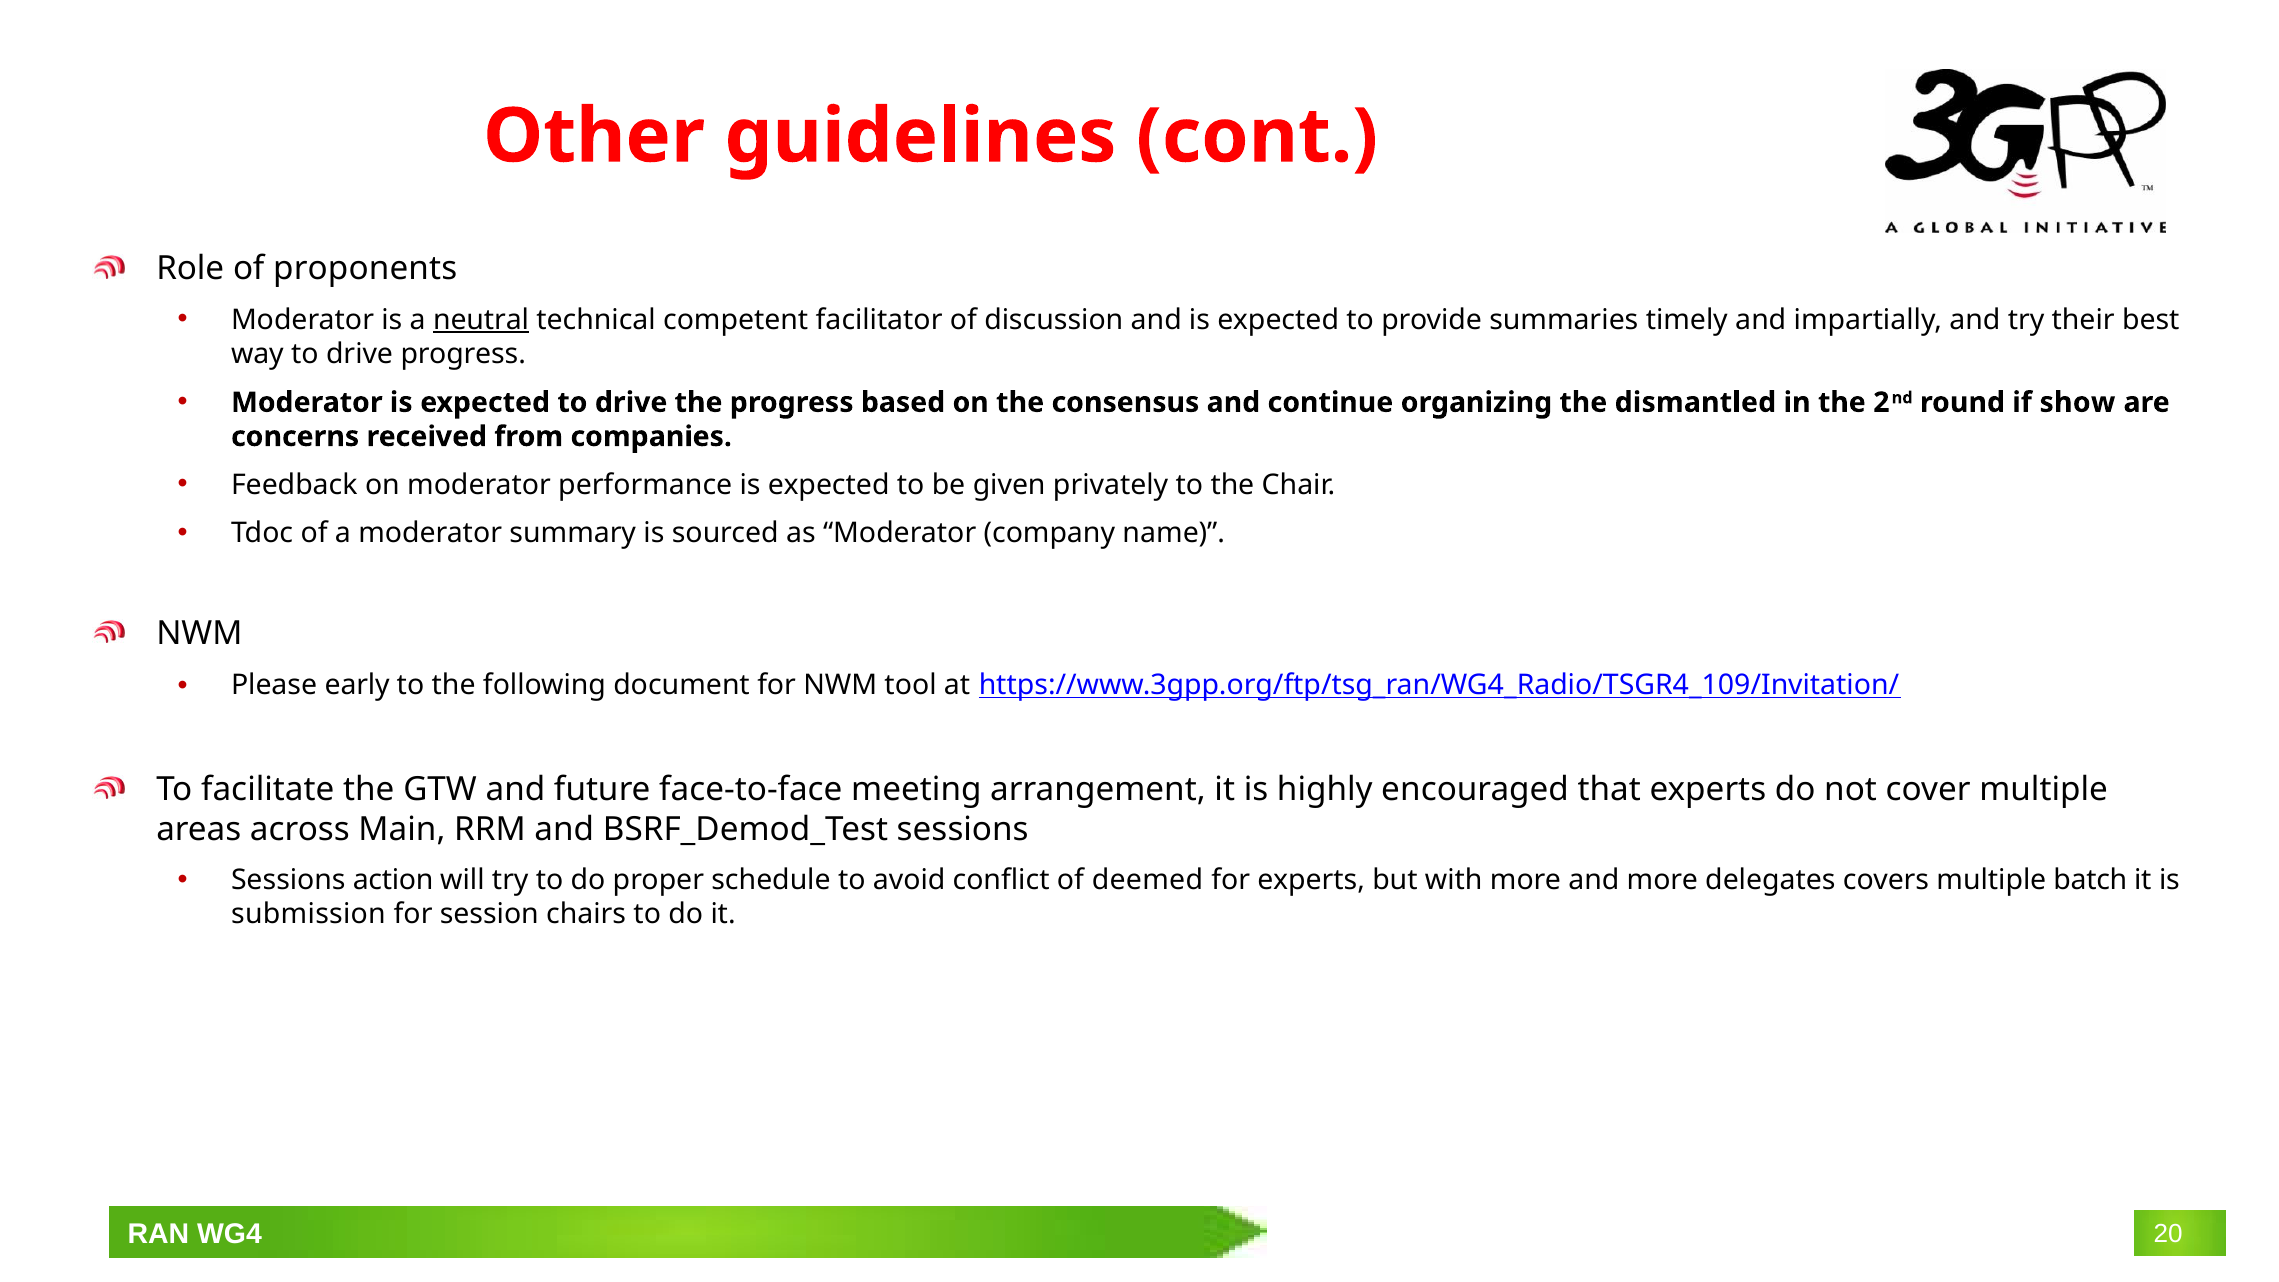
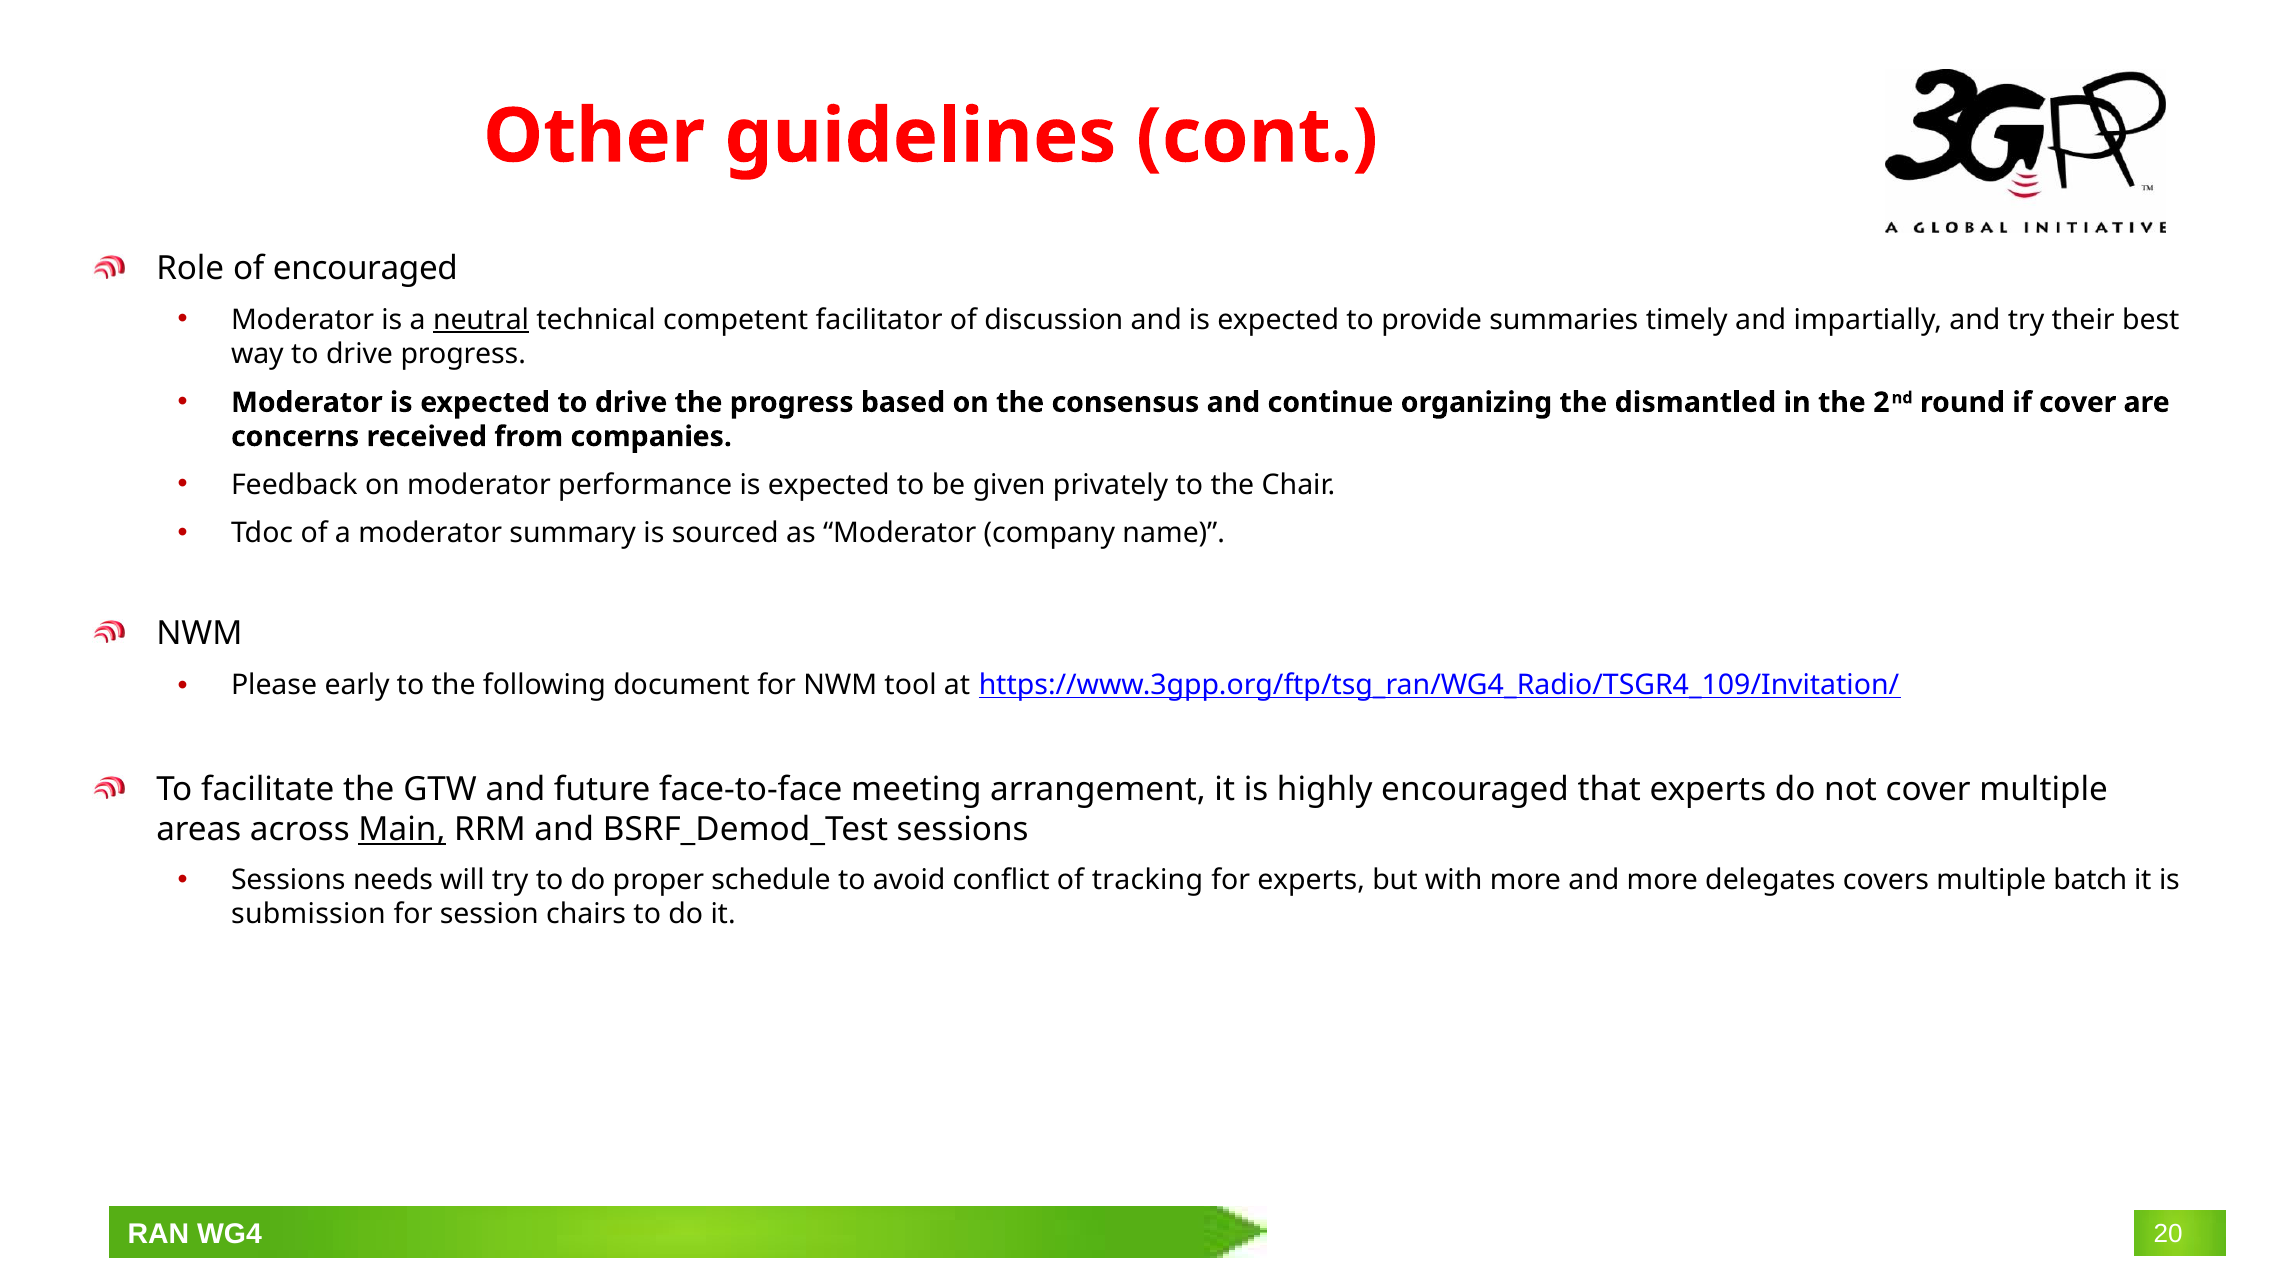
of proponents: proponents -> encouraged
if show: show -> cover
Main underline: none -> present
action: action -> needs
deemed: deemed -> tracking
